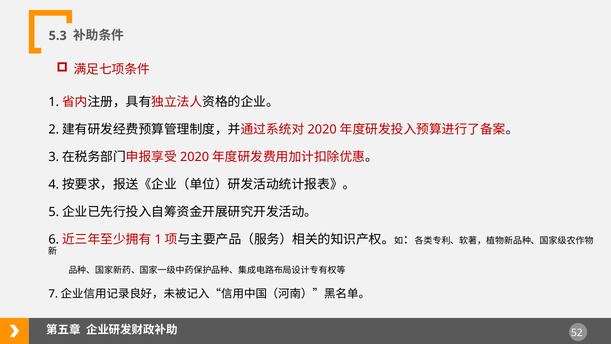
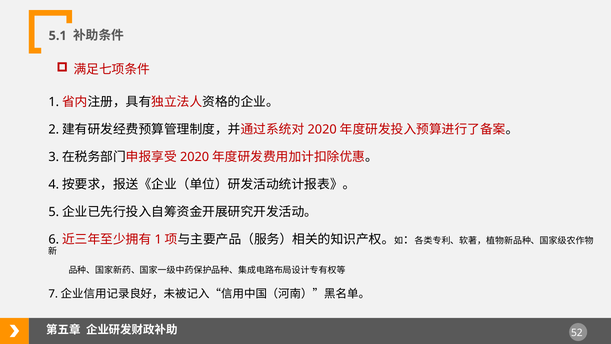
5.3: 5.3 -> 5.1
